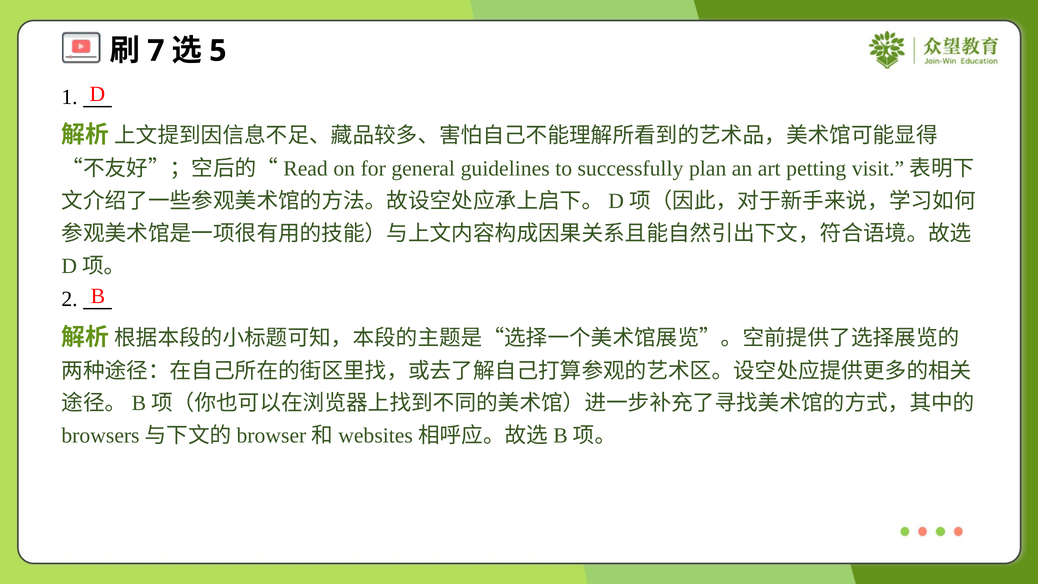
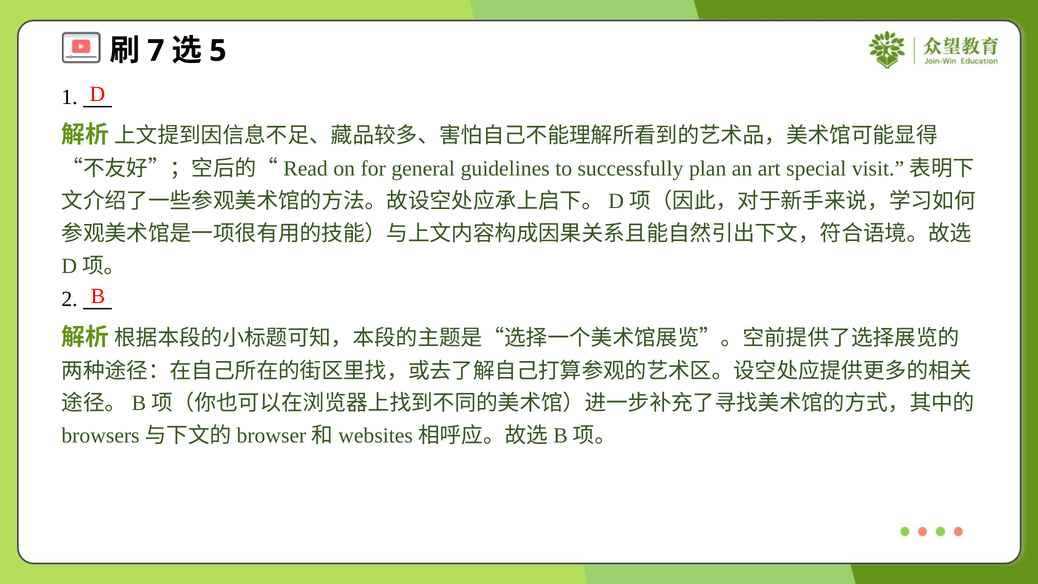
petting: petting -> special
